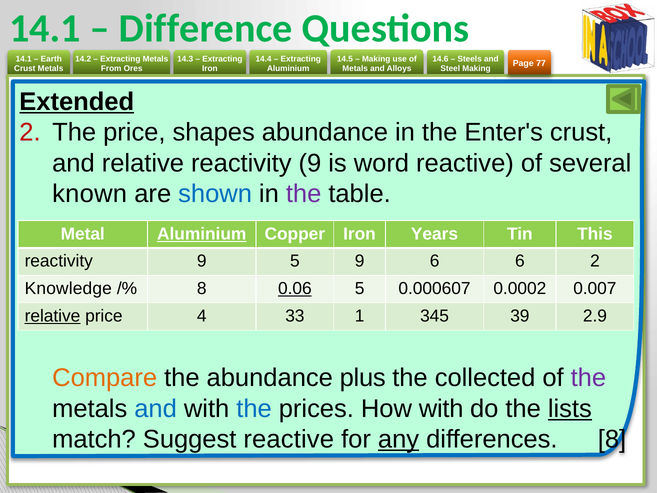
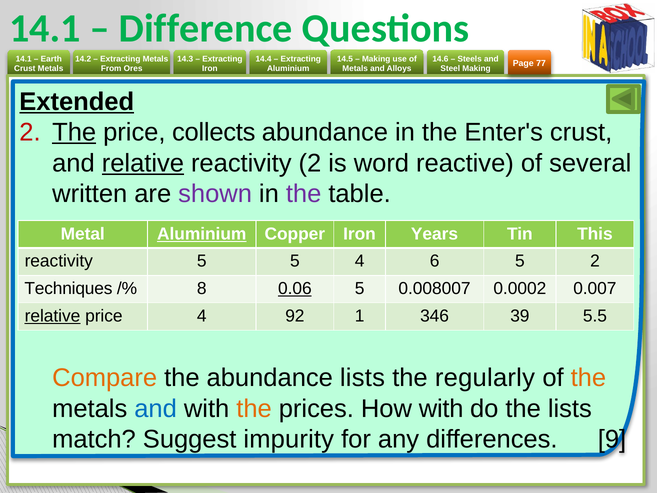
The at (74, 132) underline: none -> present
shapes: shapes -> collects
relative at (143, 163) underline: none -> present
9 at (310, 163): 9 -> 2
known: known -> written
shown colour: blue -> purple
9 at (202, 261): 9 -> 5
5 9: 9 -> 4
6 6: 6 -> 5
Knowledge: Knowledge -> Techniques
0.000607: 0.000607 -> 0.008007
33: 33 -> 92
345: 345 -> 346
2.9: 2.9 -> 5.5
abundance plus: plus -> lists
collected: collected -> regularly
the at (588, 378) colour: purple -> orange
the at (254, 408) colour: blue -> orange
lists at (570, 408) underline: present -> none
Suggest reactive: reactive -> impurity
any underline: present -> none
differences 8: 8 -> 9
